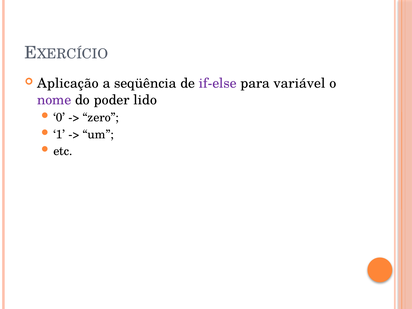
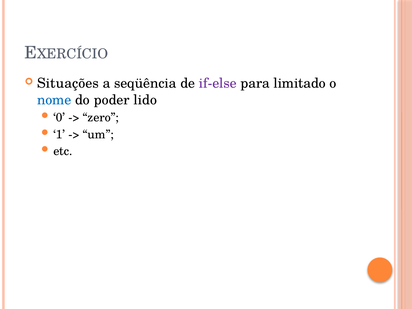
Aplicação: Aplicação -> Situações
variável: variável -> limitado
nome colour: purple -> blue
